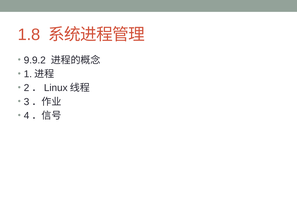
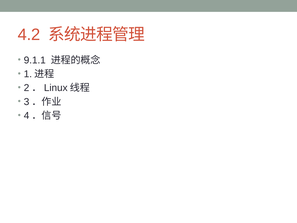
1.8: 1.8 -> 4.2
9.9.2: 9.9.2 -> 9.1.1
